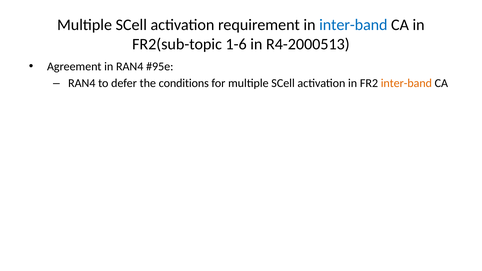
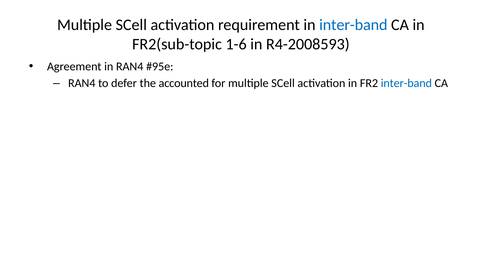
R4-2000513: R4-2000513 -> R4-2008593
conditions: conditions -> accounted
inter-band at (406, 83) colour: orange -> blue
